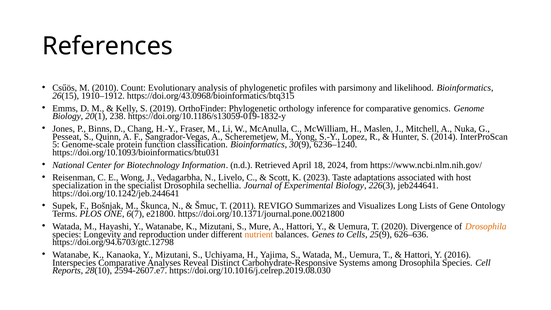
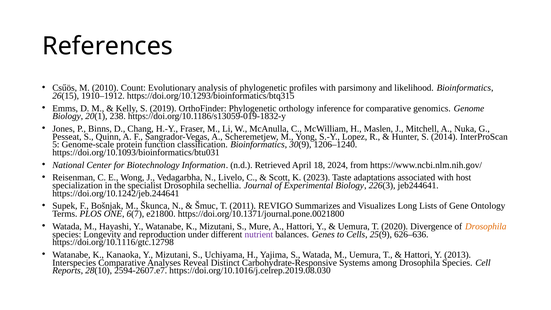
https://doi.org/43.0968/bioinformatics/btq315: https://doi.org/43.0968/bioinformatics/btq315 -> https://doi.org/10.1293/bioinformatics/btq315
6236–1240: 6236–1240 -> 1206–1240
nutrient colour: orange -> purple
https://doi.org/94.6703/gtc.12798: https://doi.org/94.6703/gtc.12798 -> https://doi.org/10.1116/gtc.12798
2016: 2016 -> 2013
